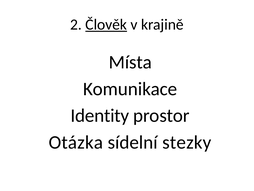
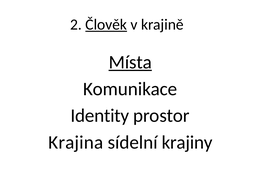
Místa underline: none -> present
Otázka: Otázka -> Krajina
stezky: stezky -> krajiny
